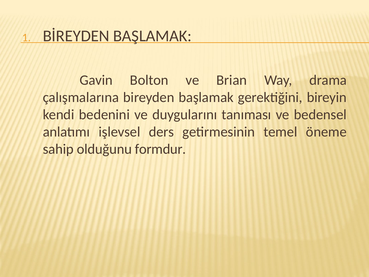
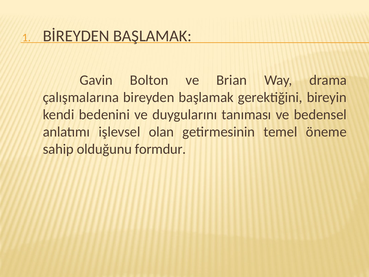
ders: ders -> olan
